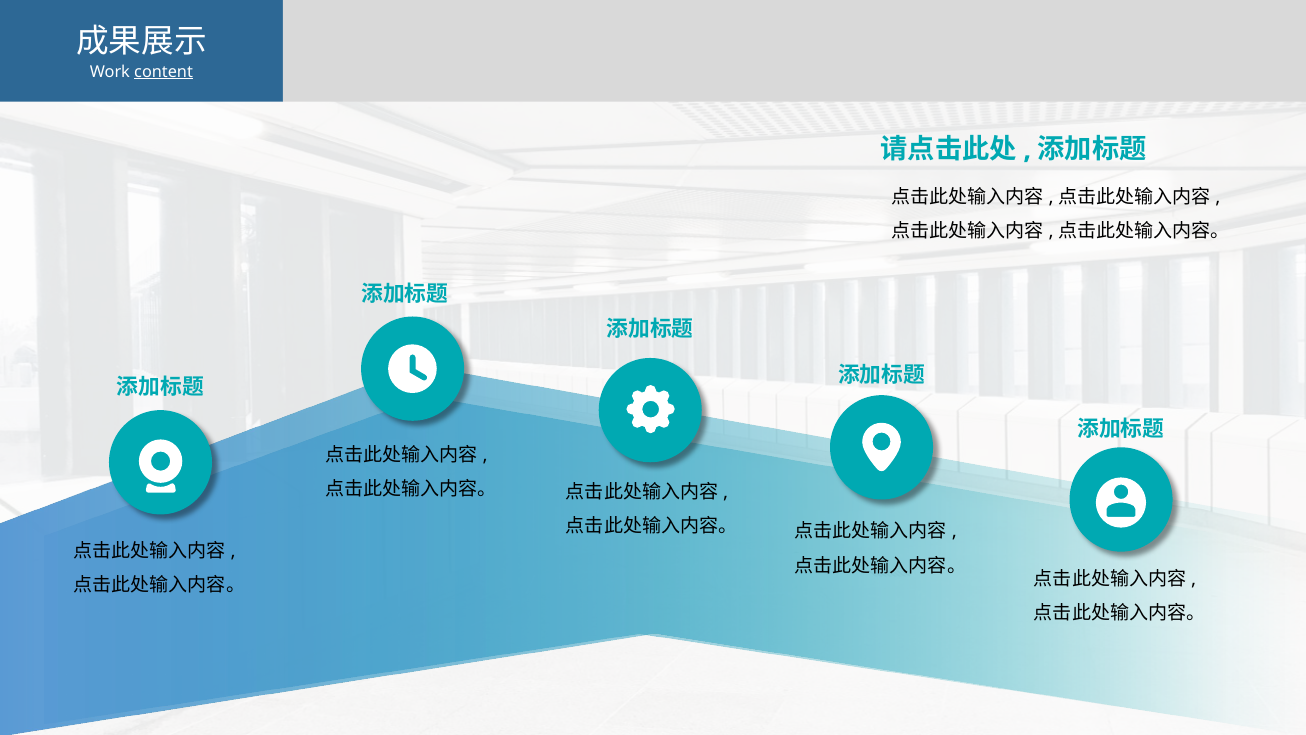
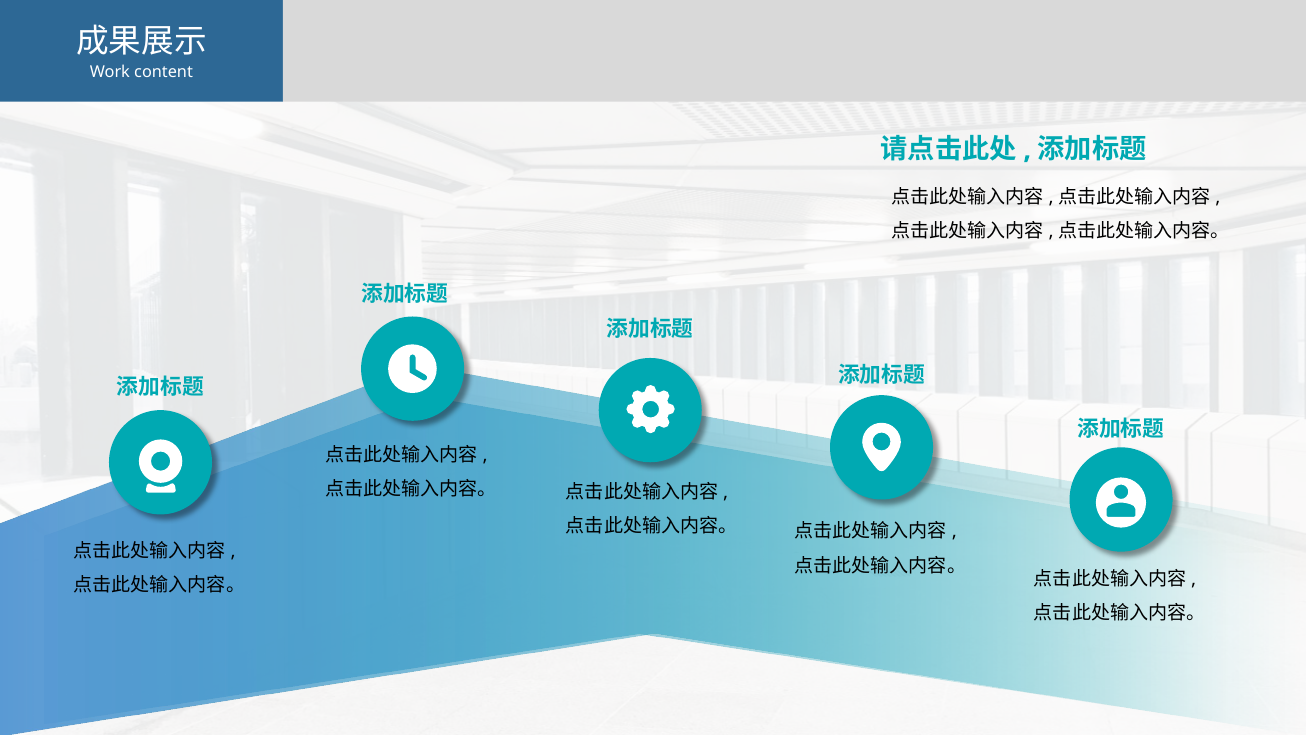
content underline: present -> none
